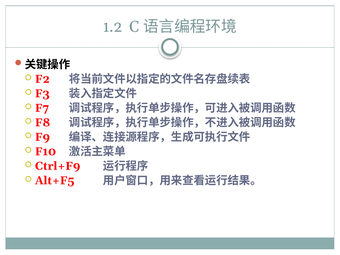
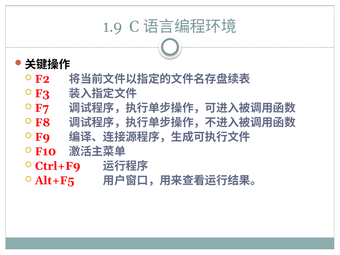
1.2: 1.2 -> 1.9
